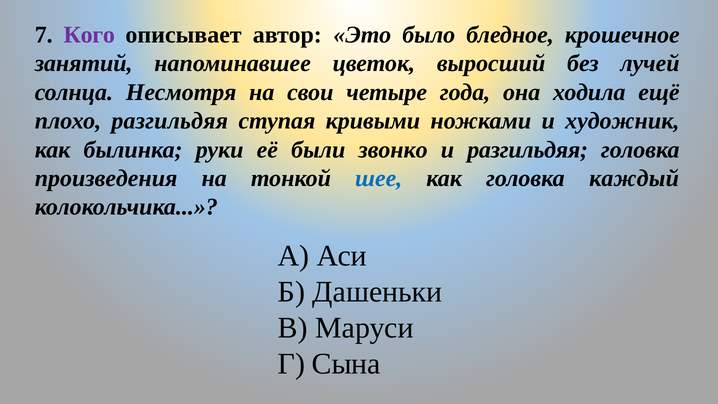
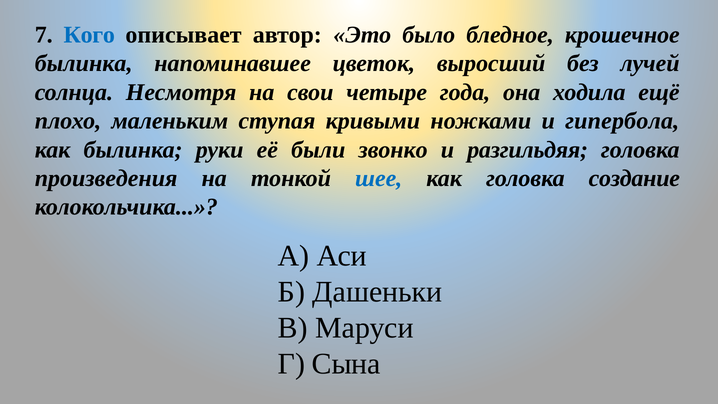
Кого colour: purple -> blue
занятий at (84, 63): занятий -> былинка
плохо разгильдяя: разгильдяя -> маленьким
художник: художник -> гипербола
каждый: каждый -> создание
